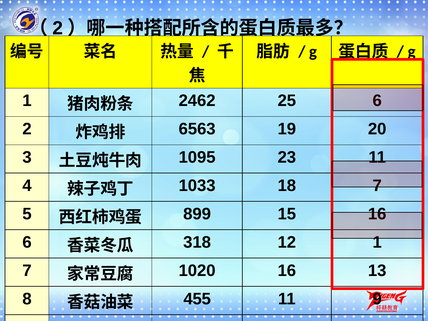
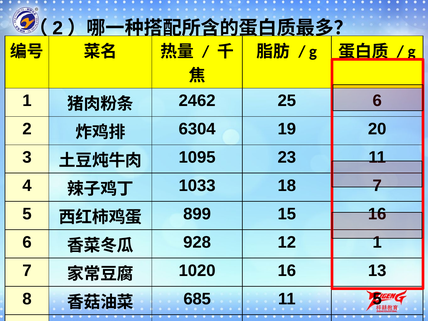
6563: 6563 -> 6304
318: 318 -> 928
455: 455 -> 685
11 9: 9 -> 5
